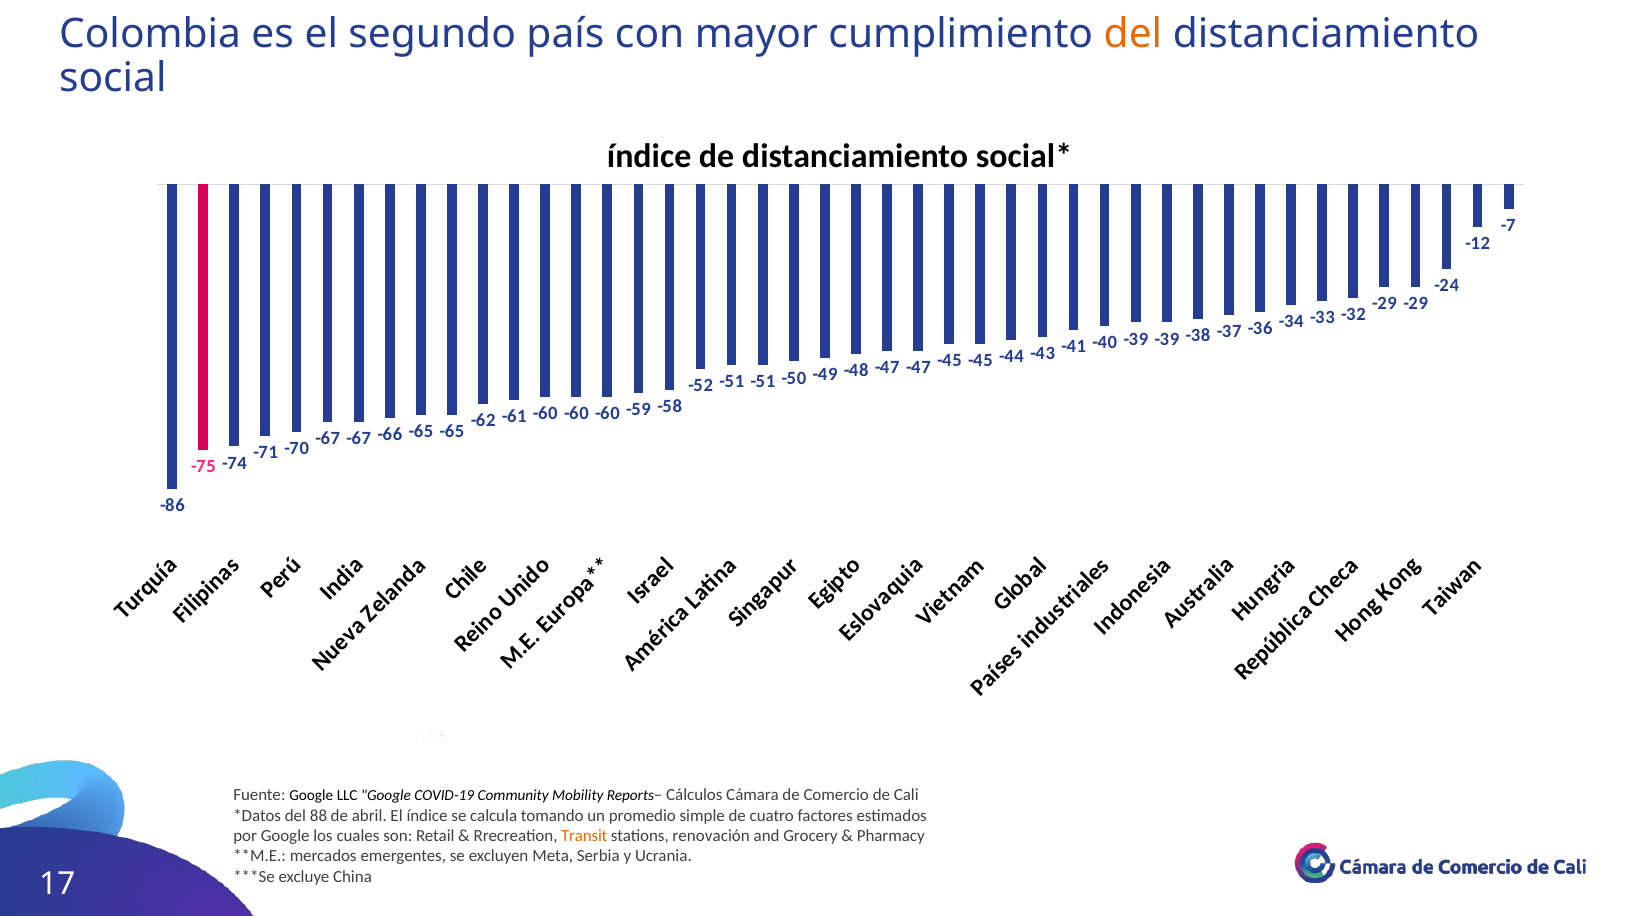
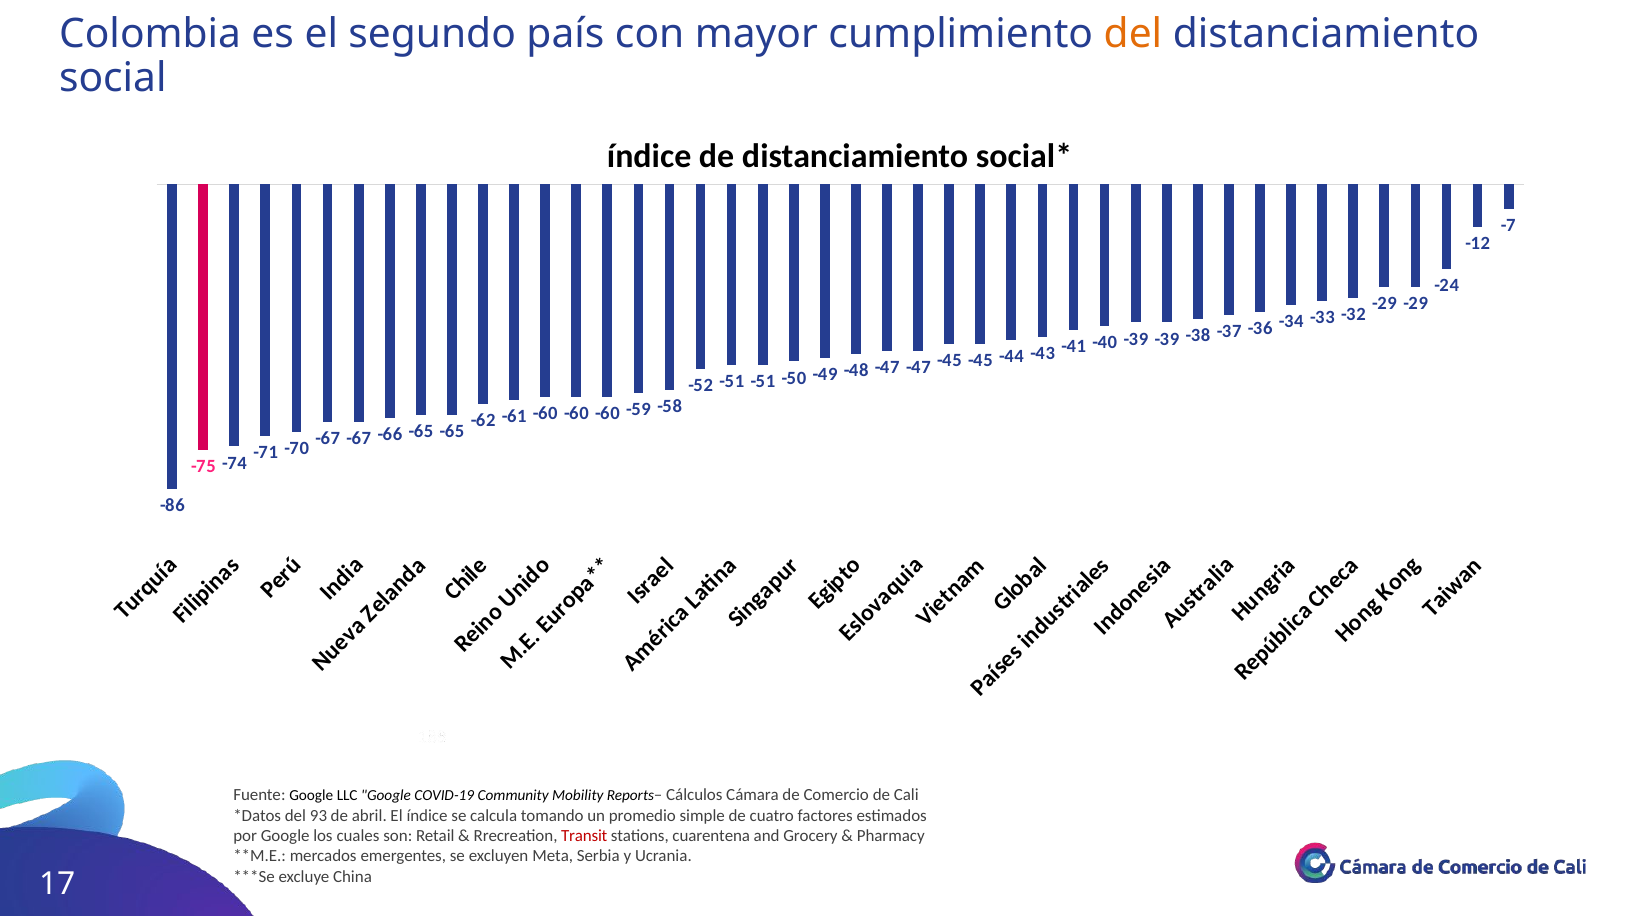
88: 88 -> 93
Transit colour: orange -> red
renovación: renovación -> cuarentena
